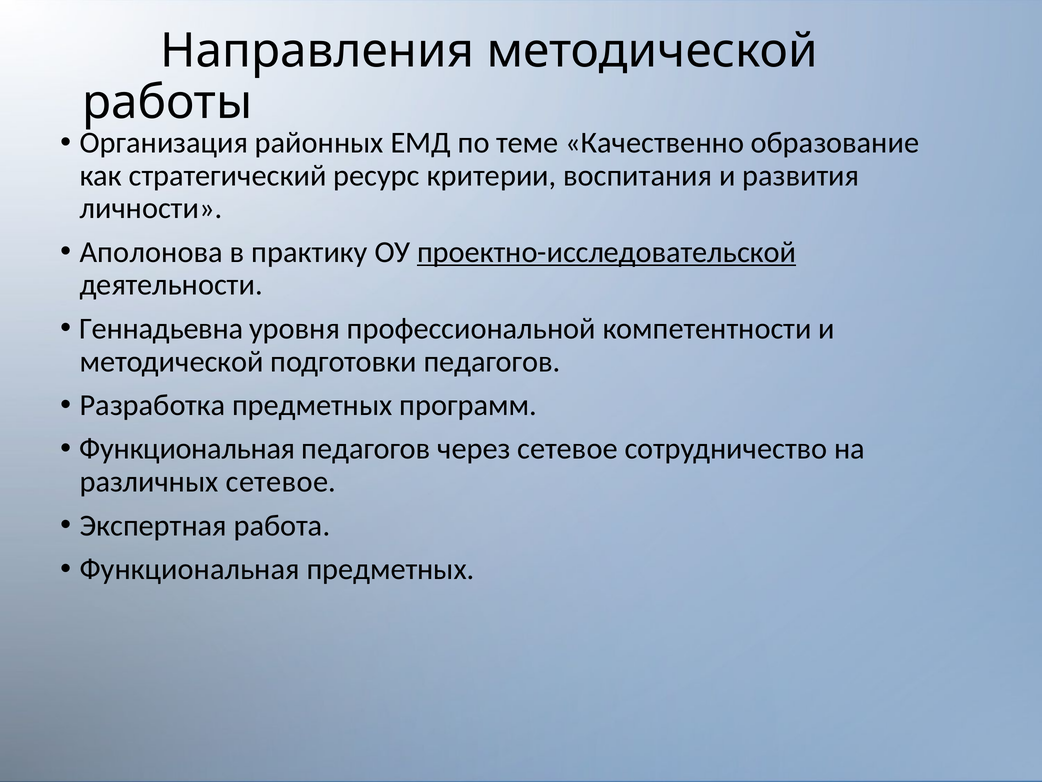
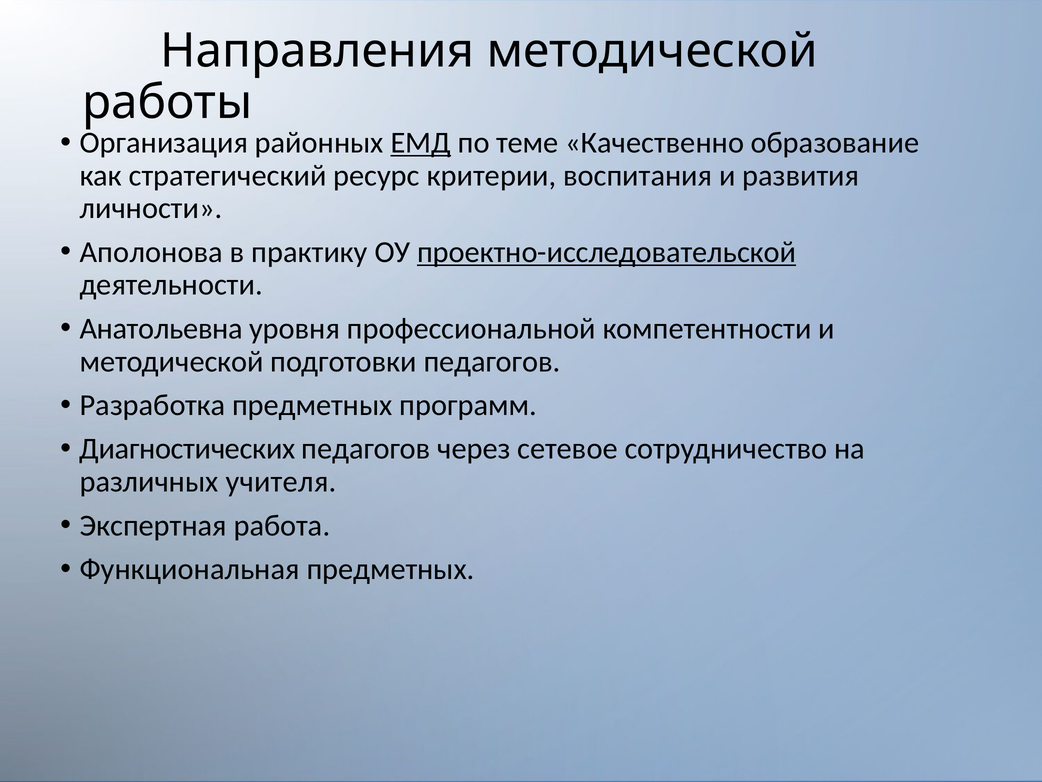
ЕМД underline: none -> present
Геннадьевна: Геннадьевна -> Анатольевна
Функциональная at (187, 449): Функциональная -> Диагностических
различных сетевое: сетевое -> учителя
